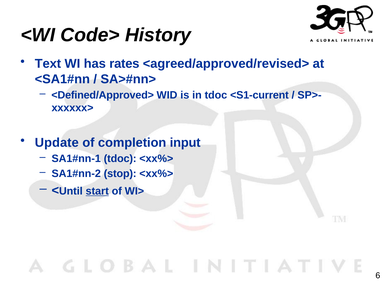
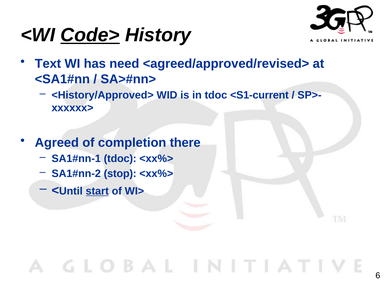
Code> underline: none -> present
rates: rates -> need
<Defined/Approved>: <Defined/Approved> -> <History/Approved>
Update: Update -> Agreed
input: input -> there
